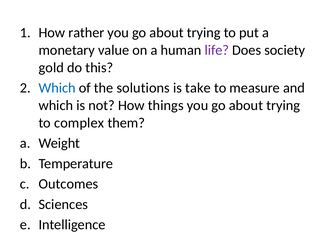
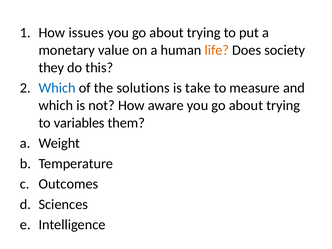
rather: rather -> issues
life colour: purple -> orange
gold: gold -> they
things: things -> aware
complex: complex -> variables
